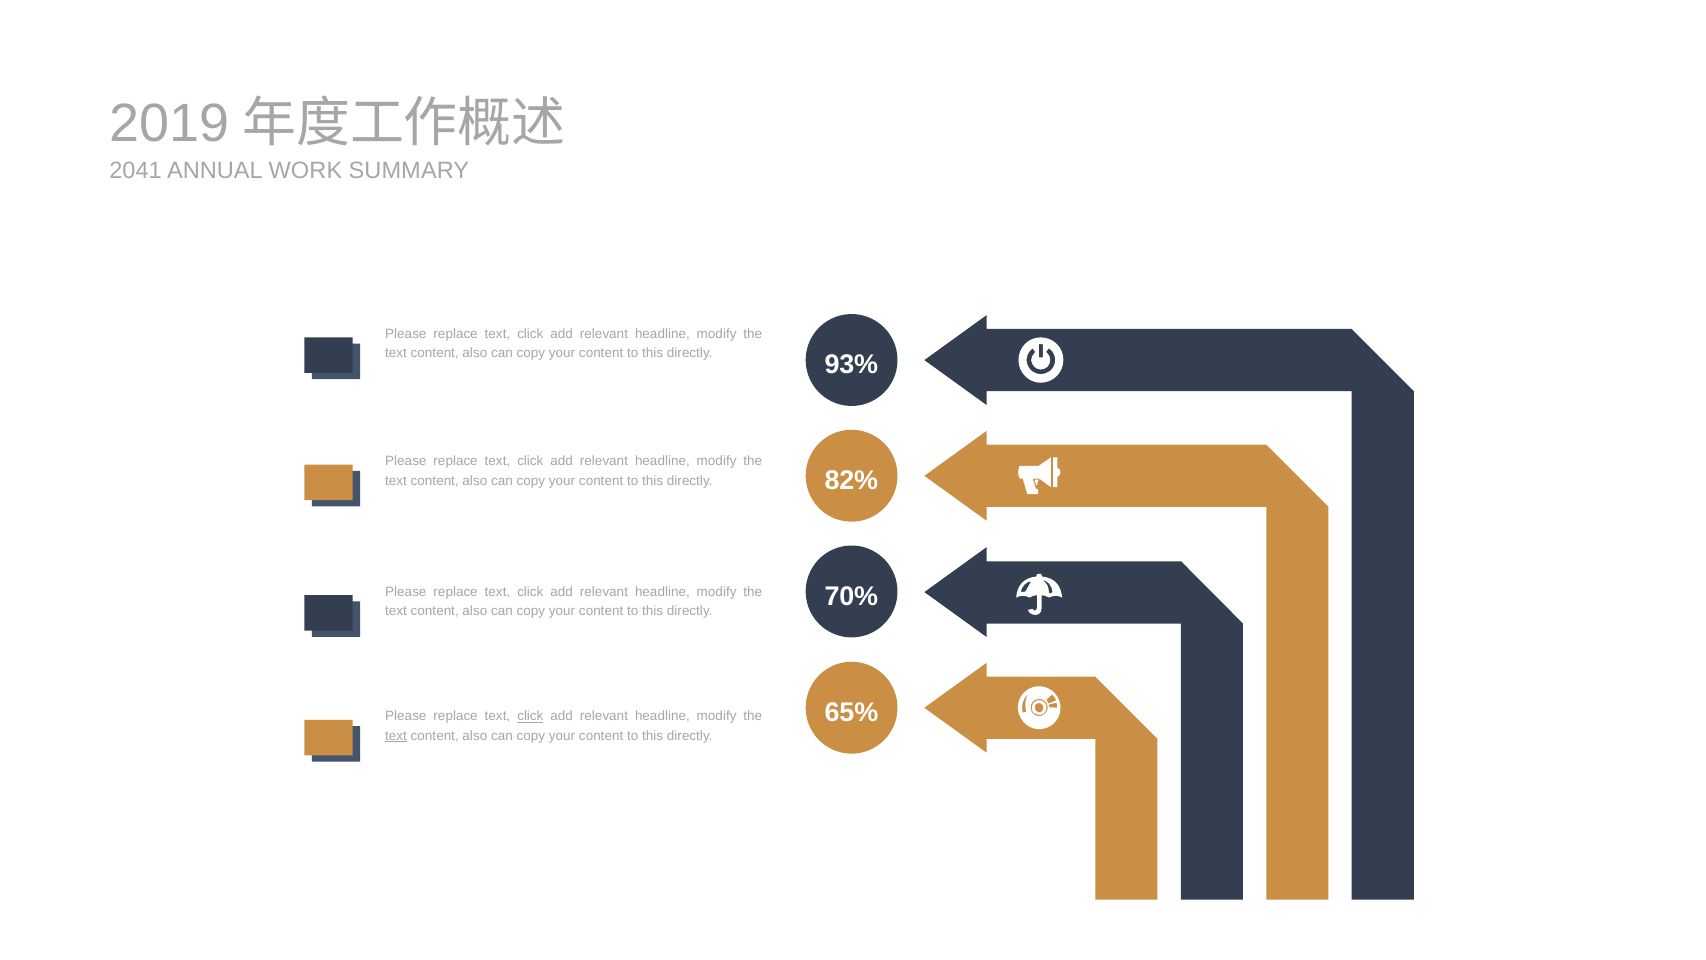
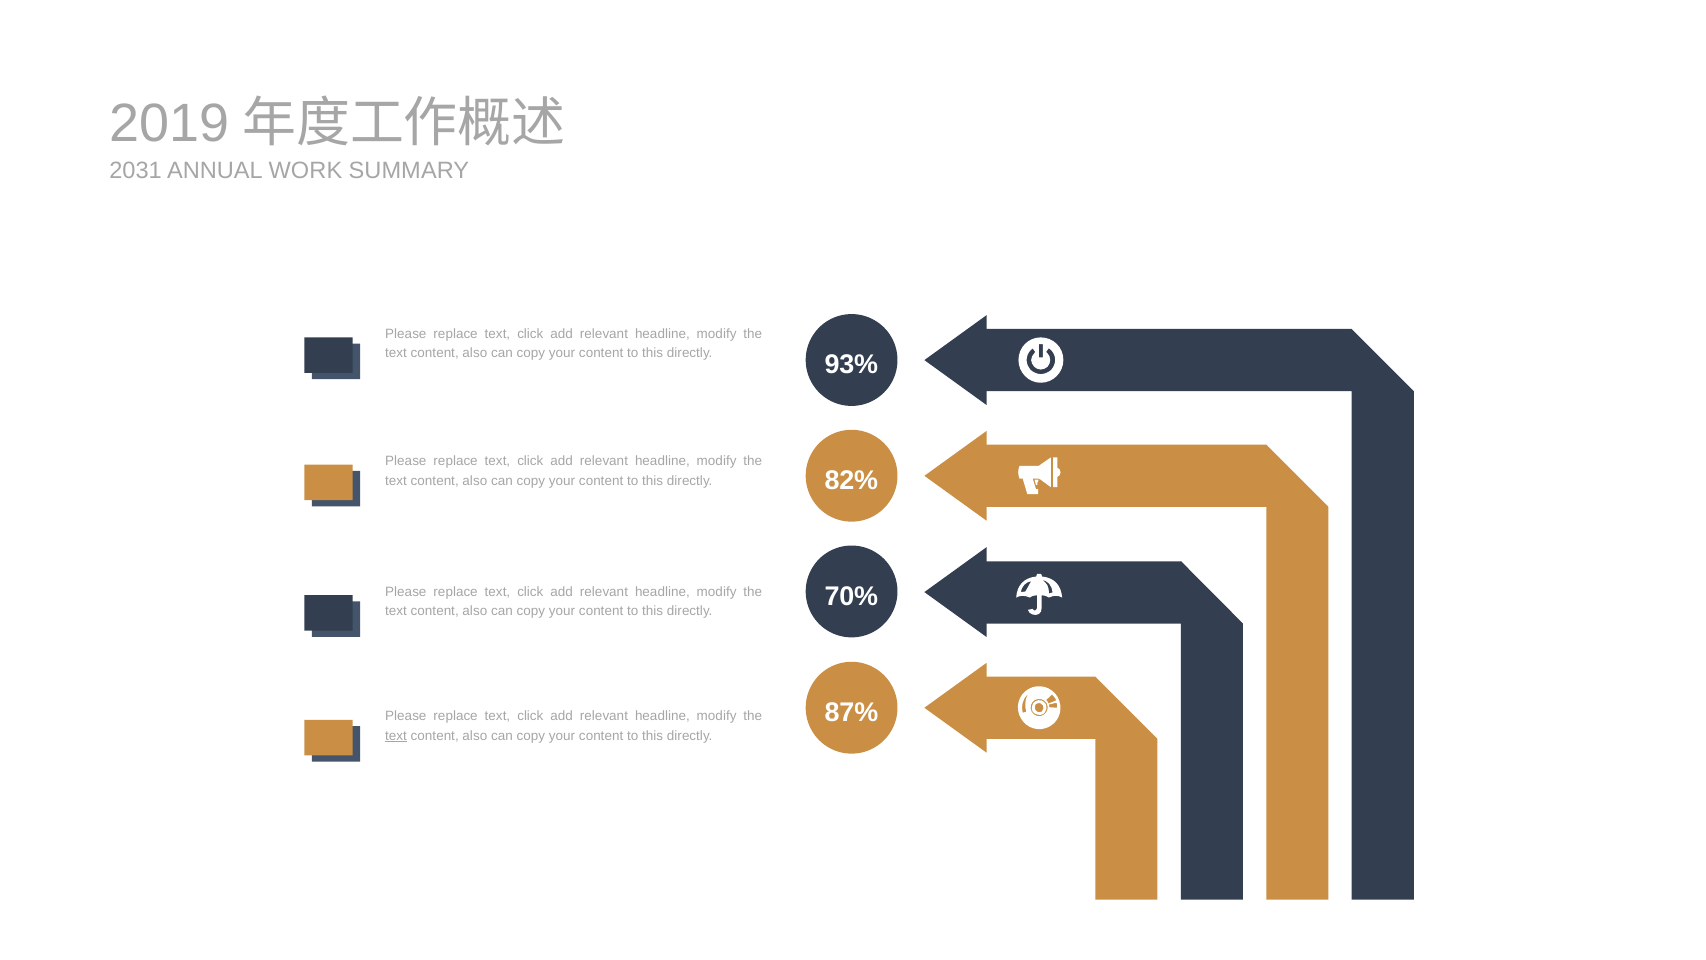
2041: 2041 -> 2031
65%: 65% -> 87%
click at (530, 716) underline: present -> none
